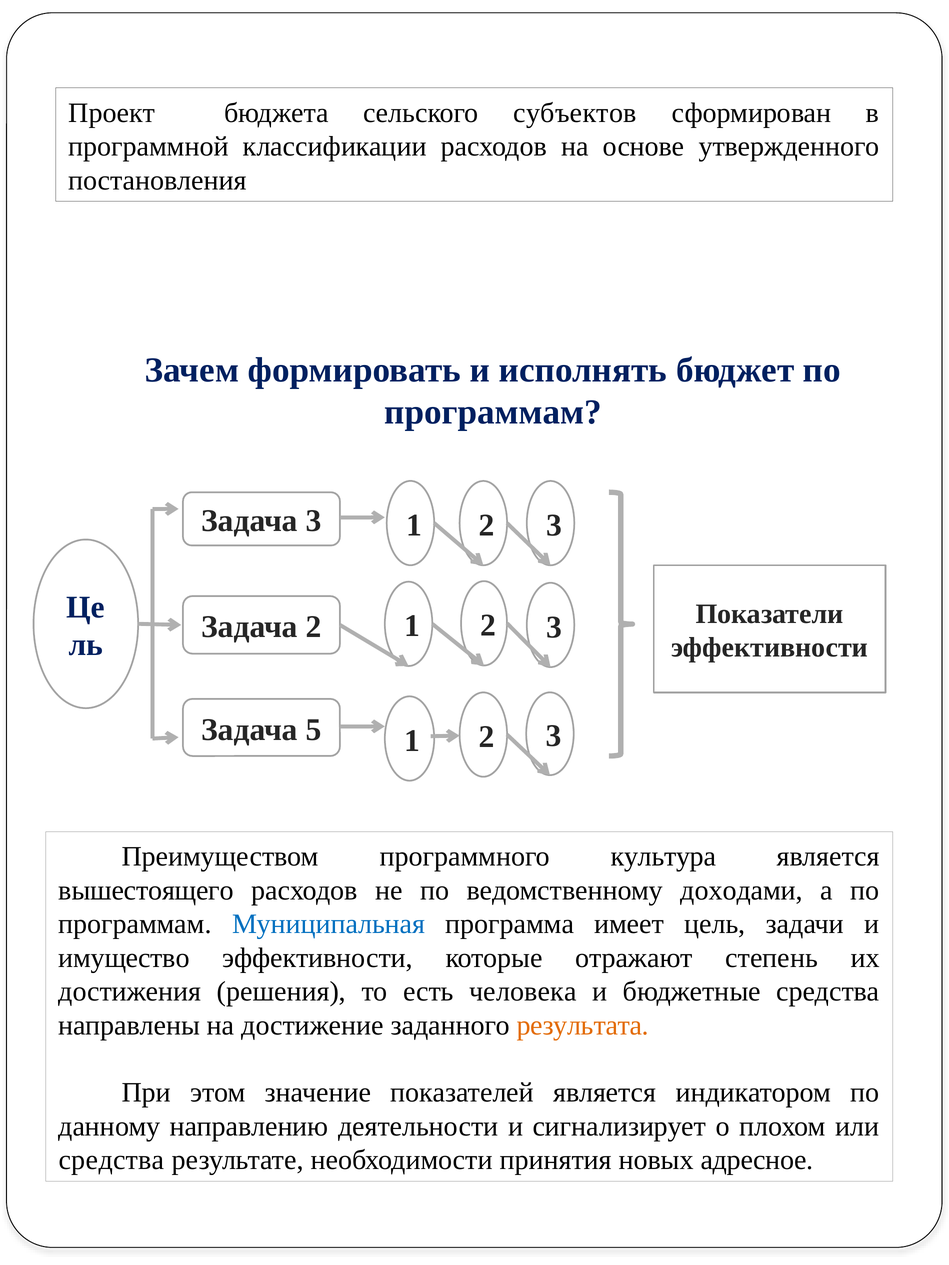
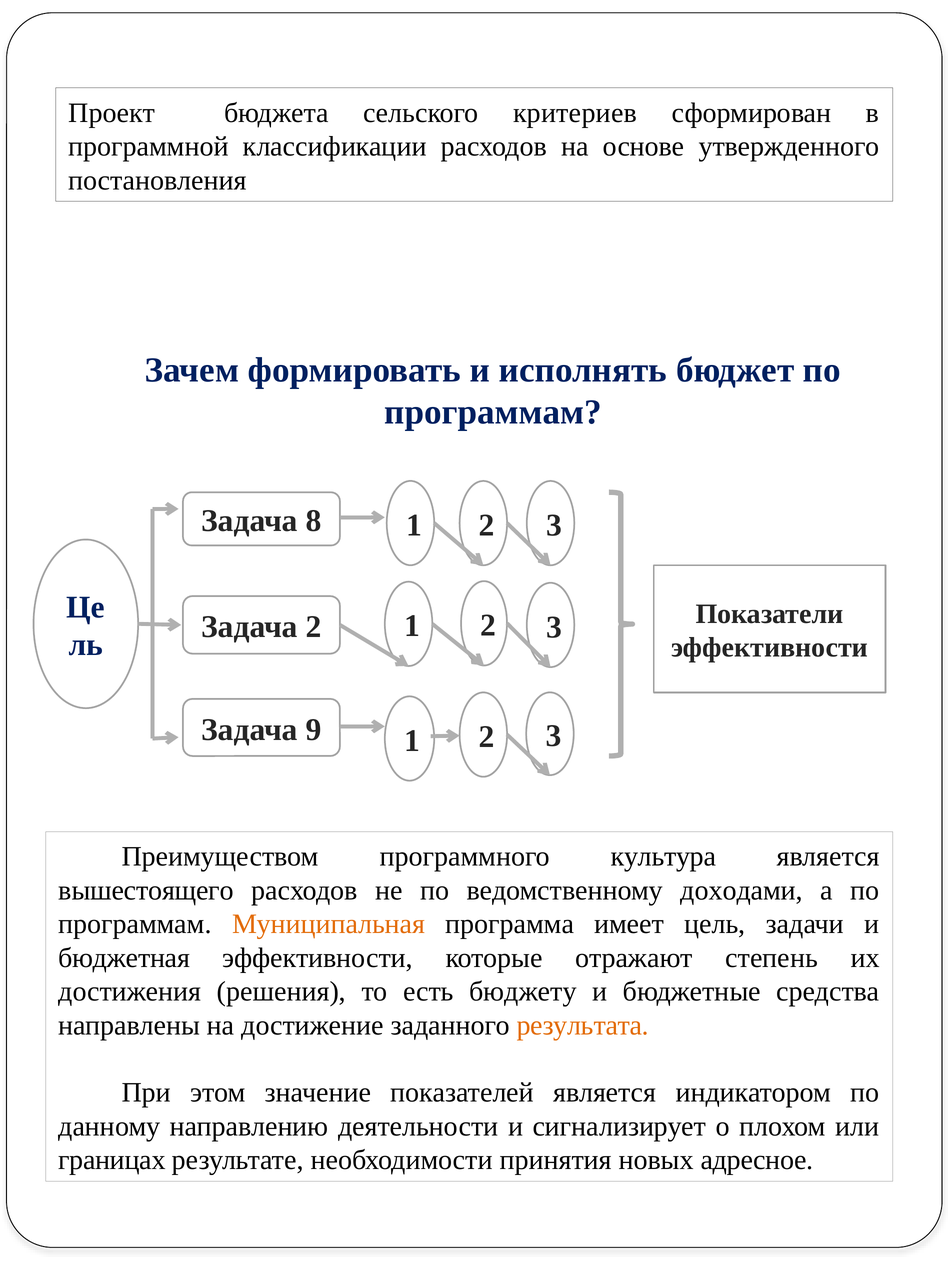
субъектов: субъектов -> критериев
Задача 3: 3 -> 8
5: 5 -> 9
Муниципальная colour: blue -> orange
имущество: имущество -> бюджетная
человека: человека -> бюджету
средства at (112, 1160): средства -> границах
